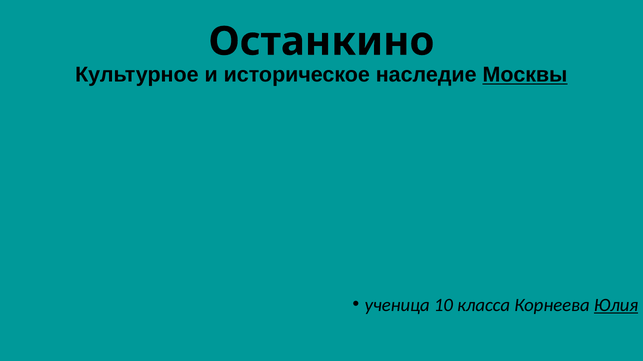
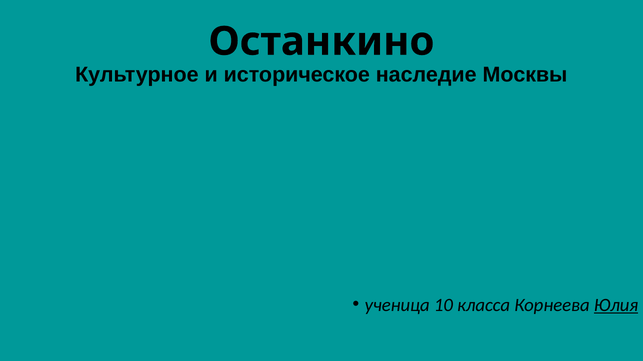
Москвы underline: present -> none
